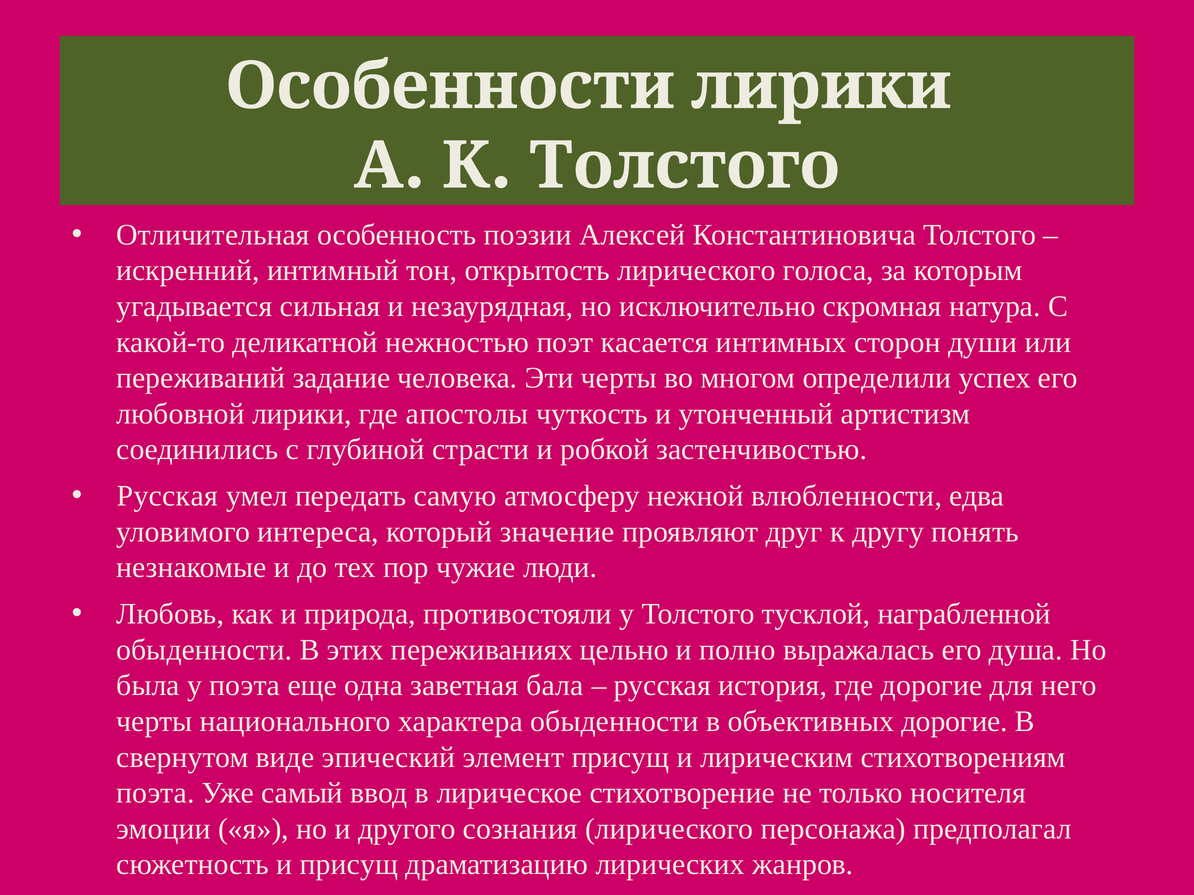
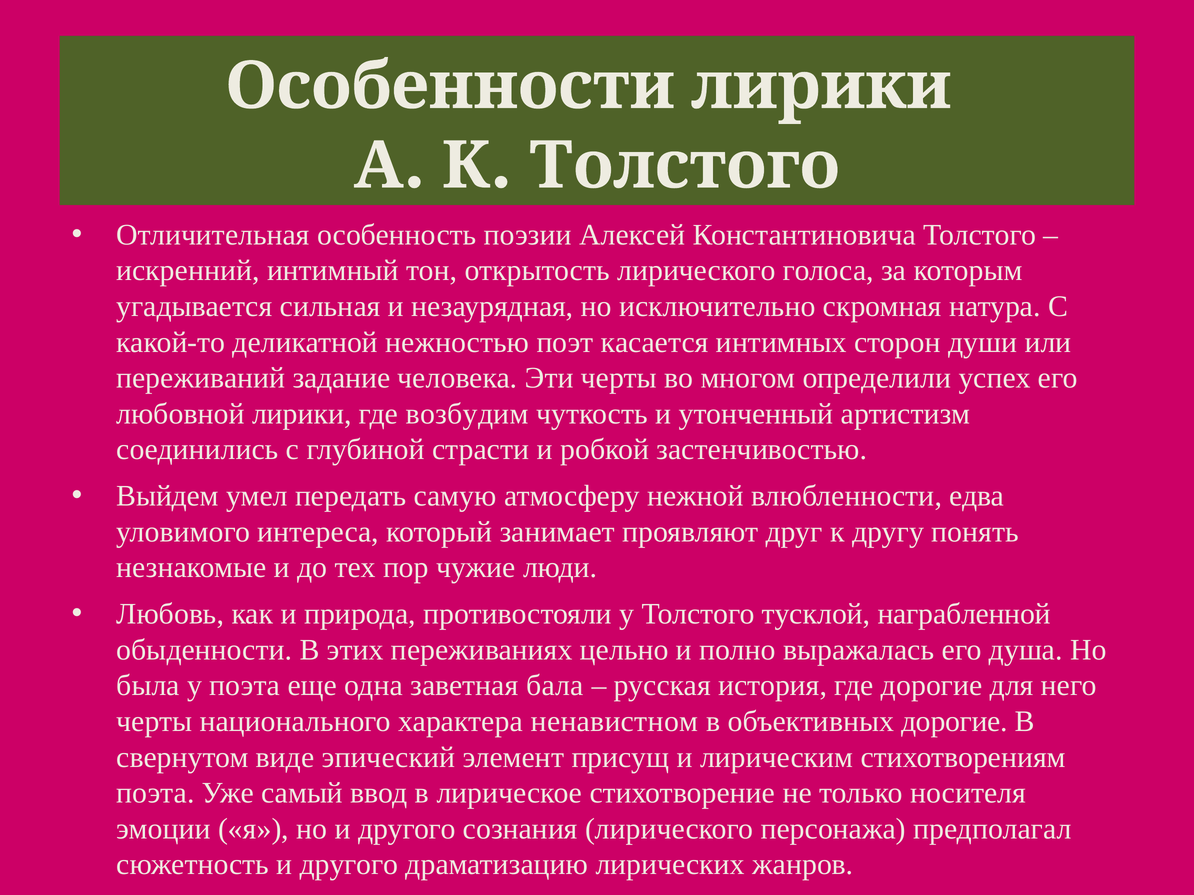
апостолы: апостолы -> возбудим
Русская at (167, 496): Русская -> Выйдем
значение: значение -> занимает
характера обыденности: обыденности -> ненавистном
сюжетность и присущ: присущ -> другого
